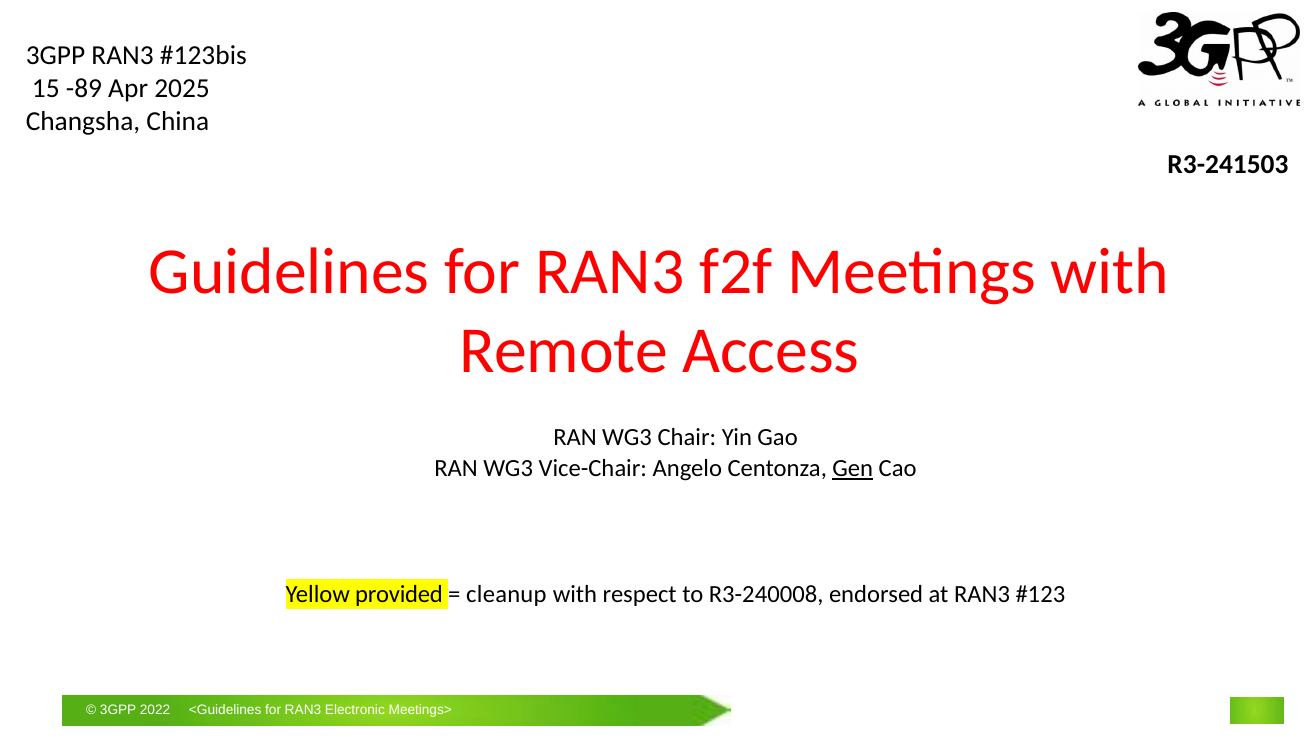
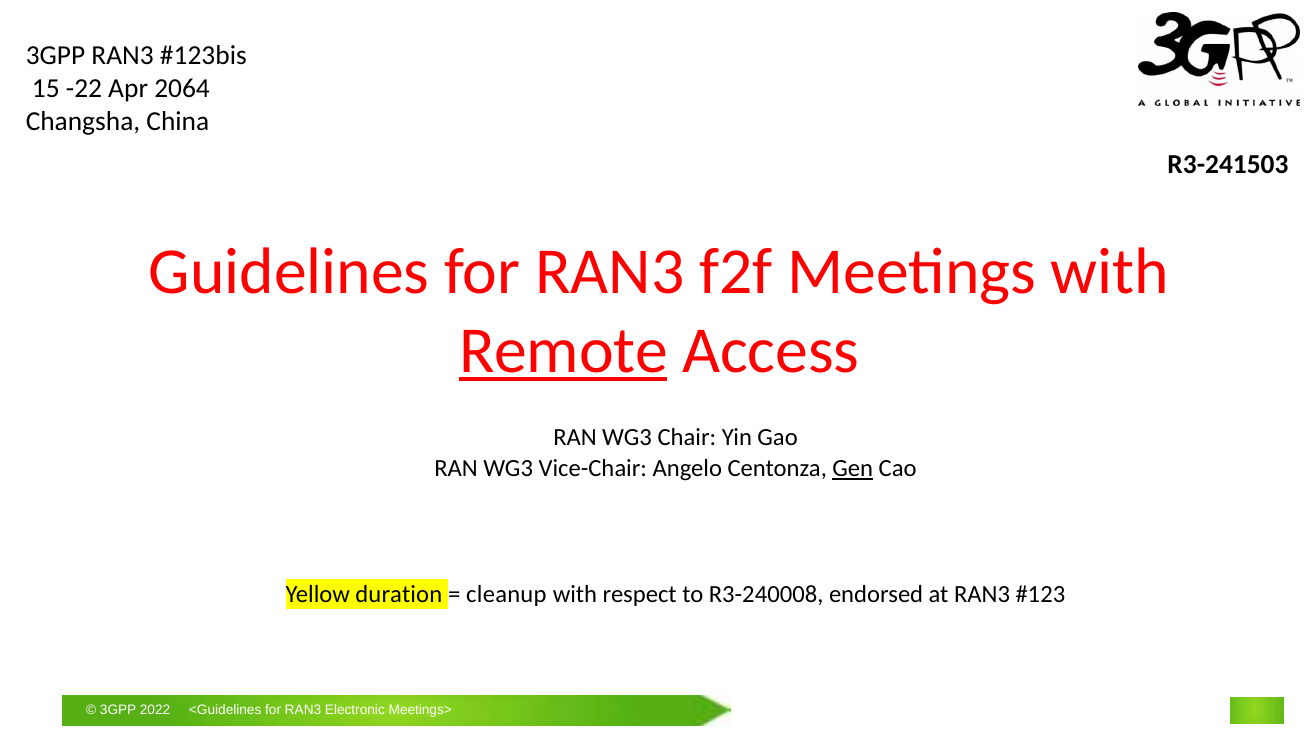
-89: -89 -> -22
2025: 2025 -> 2064
Remote underline: none -> present
provided: provided -> duration
